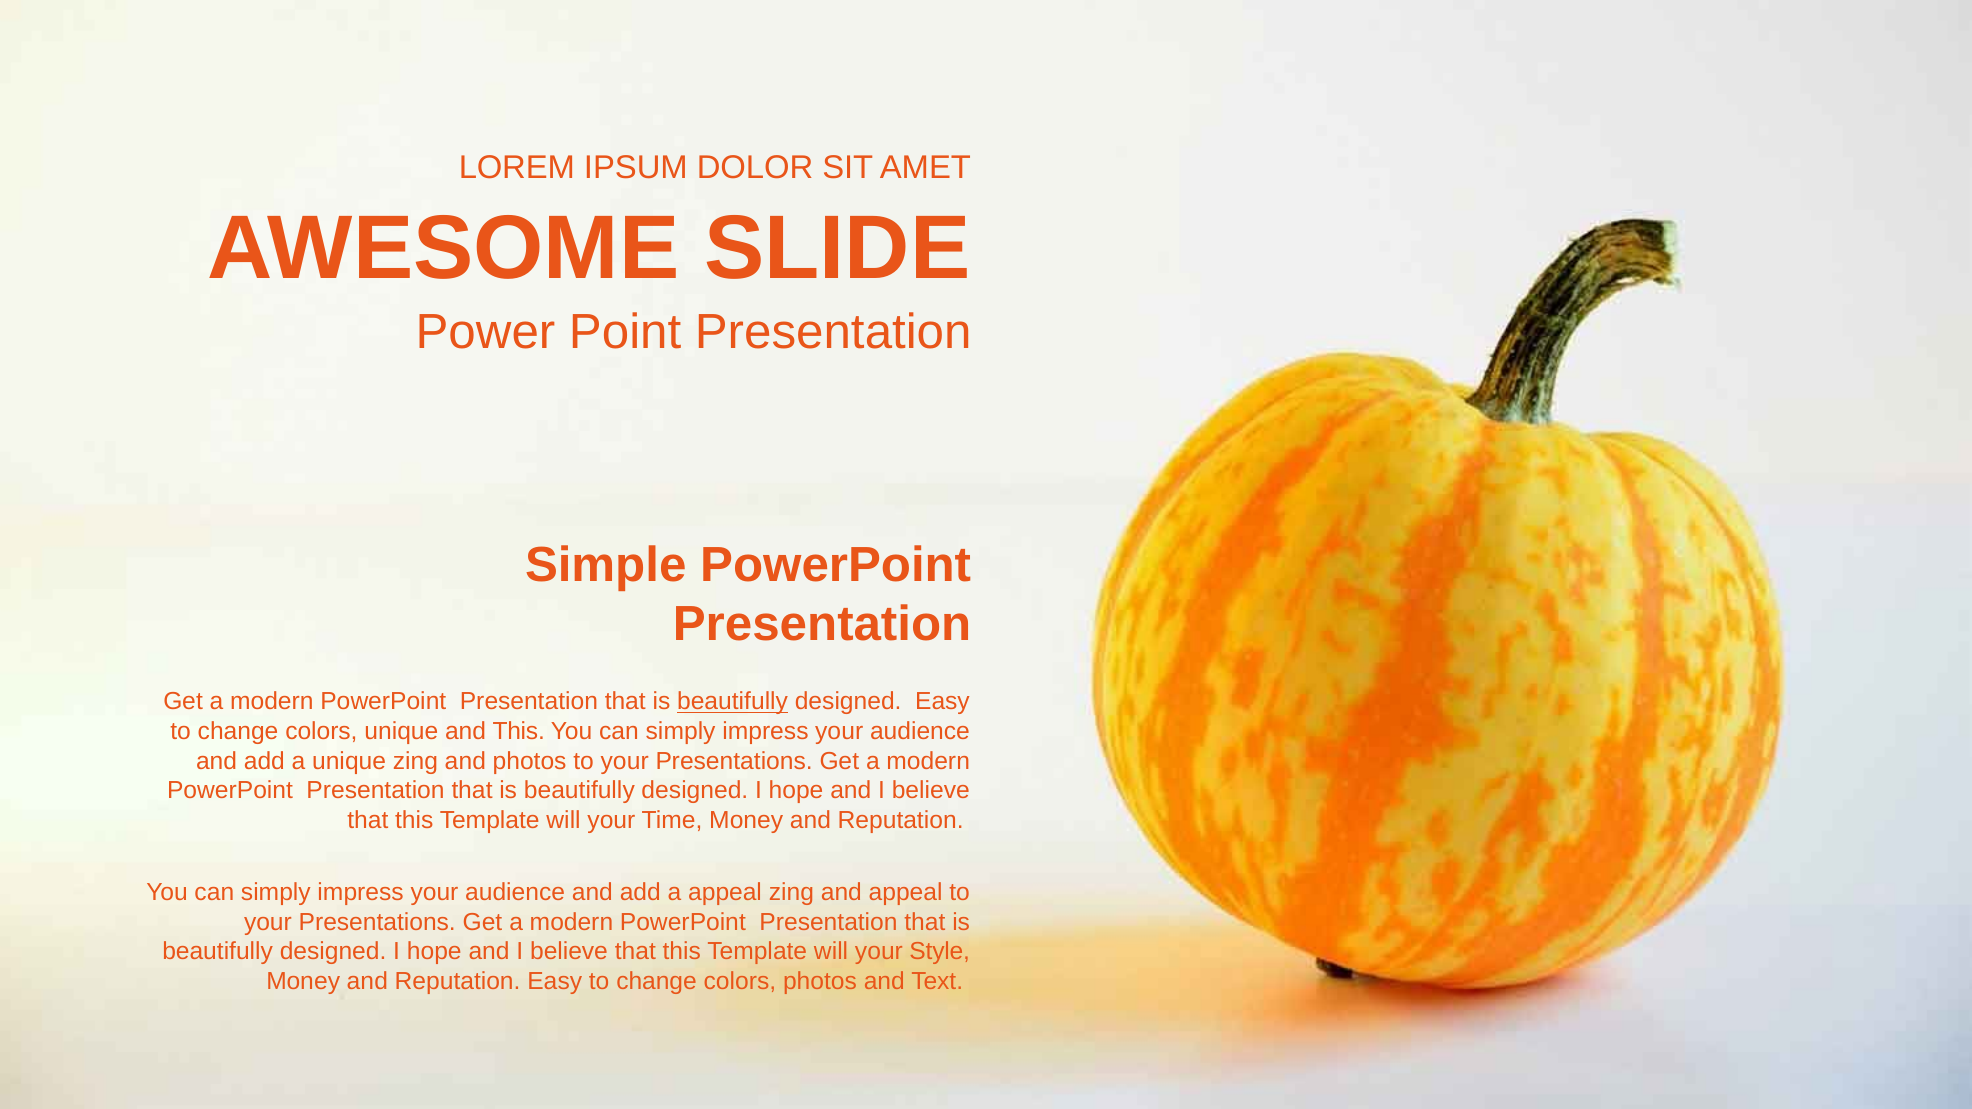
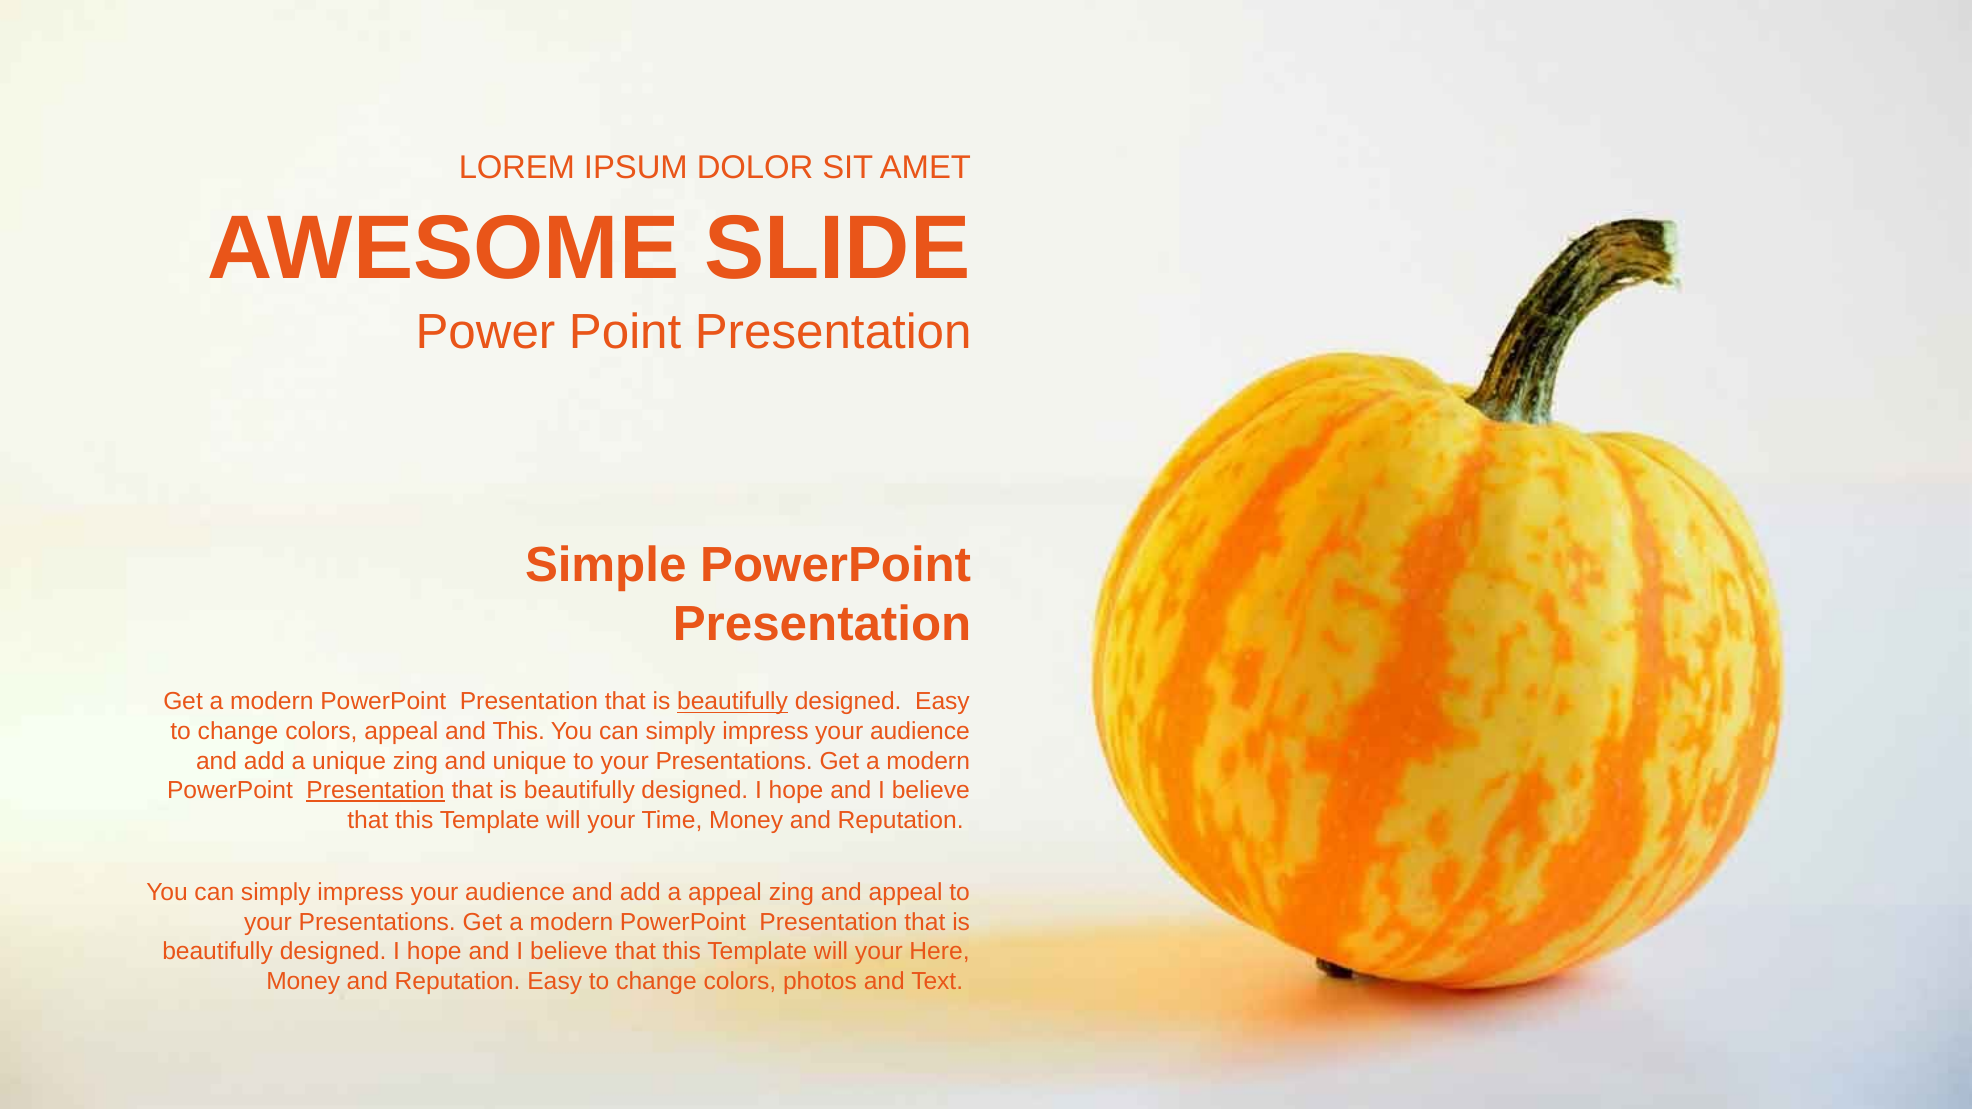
colors unique: unique -> appeal
and photos: photos -> unique
Presentation at (376, 791) underline: none -> present
Style: Style -> Here
